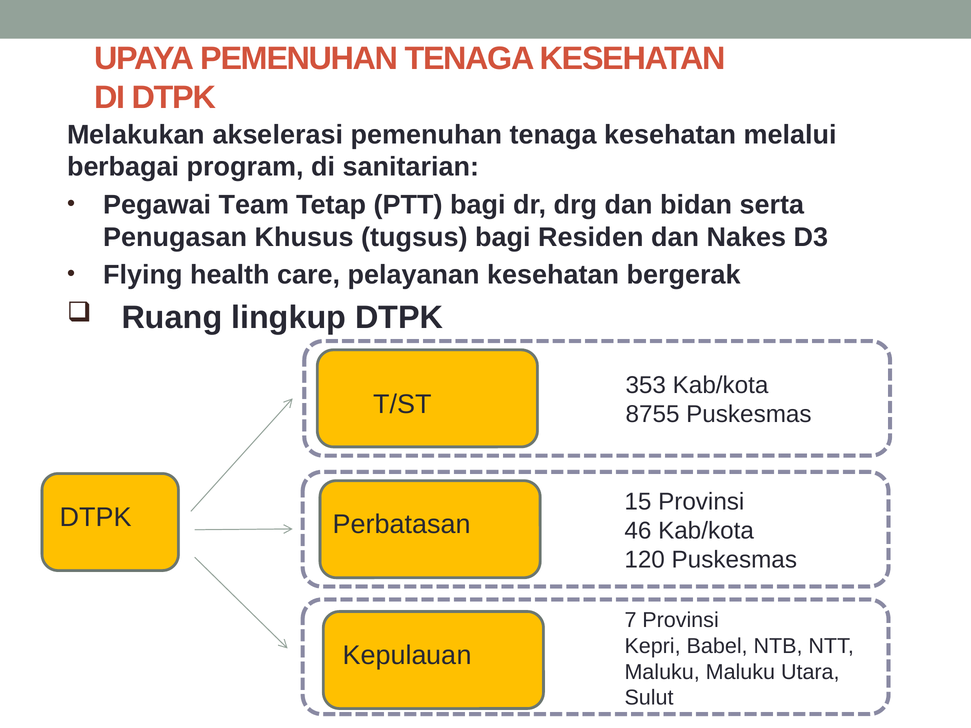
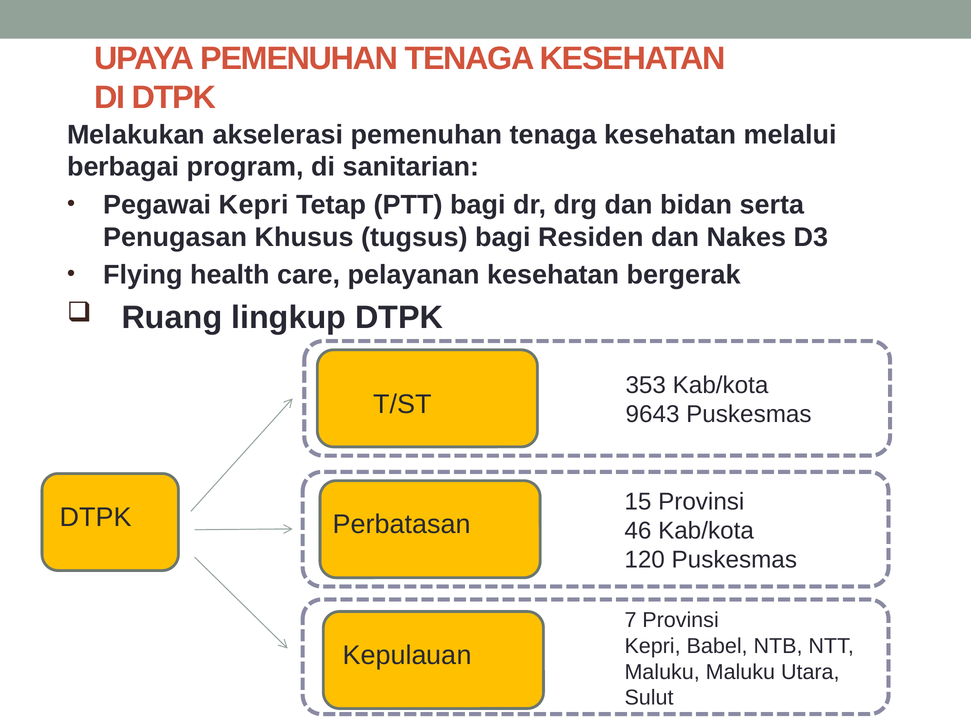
Pegawai Team: Team -> Kepri
8755: 8755 -> 9643
